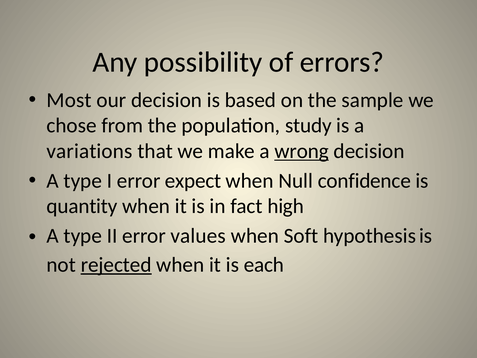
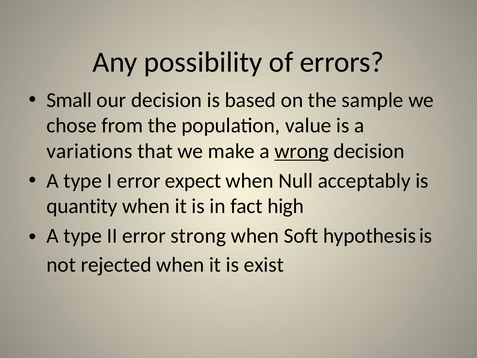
Most: Most -> Small
study: study -> value
confidence: confidence -> acceptably
values: values -> strong
rejected underline: present -> none
each: each -> exist
